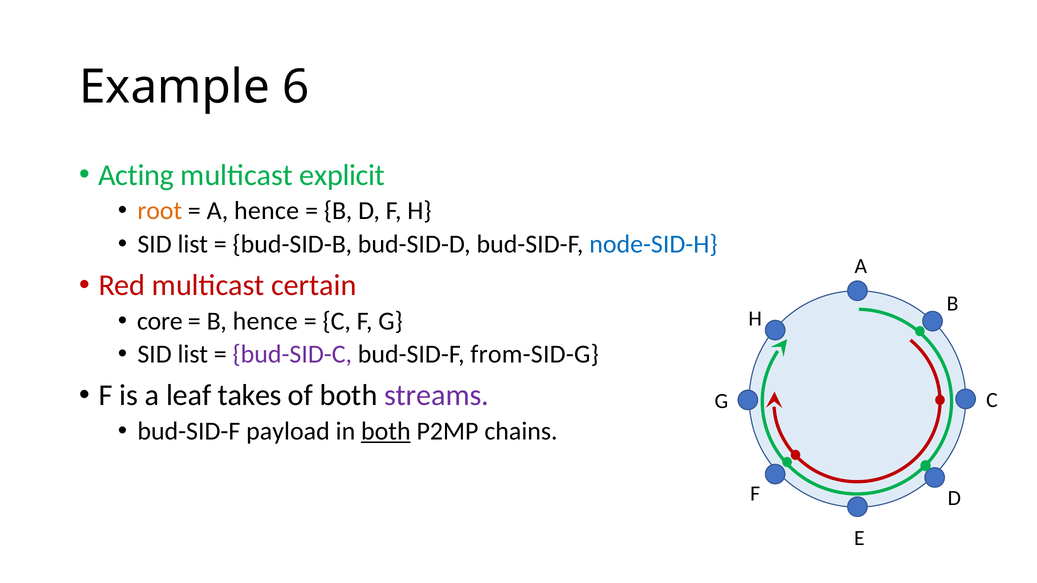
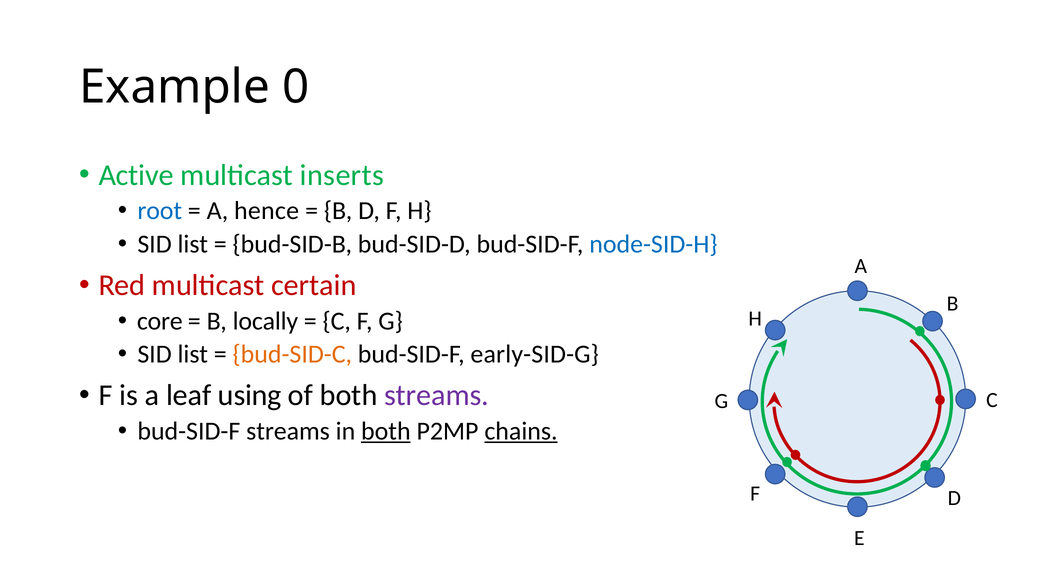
6: 6 -> 0
Acting: Acting -> Active
explicit: explicit -> inserts
root colour: orange -> blue
B hence: hence -> locally
bud-SID-C colour: purple -> orange
from-SID-G: from-SID-G -> early-SID-G
takes: takes -> using
bud-SID-F payload: payload -> streams
chains underline: none -> present
